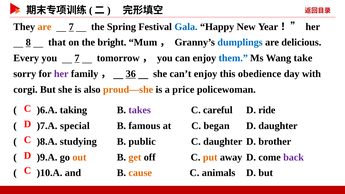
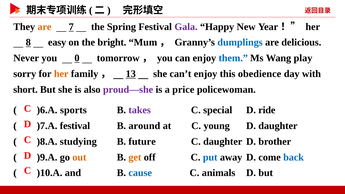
Gala colour: blue -> purple
that: that -> easy
Every: Every -> Never
you 7: 7 -> 0
take: take -> play
her at (61, 74) colour: purple -> orange
36: 36 -> 13
corgi: corgi -> short
proud—she colour: orange -> purple
taking: taking -> sports
careful: careful -> special
)7.A special: special -> festival
famous: famous -> around
began: began -> young
public: public -> future
put colour: orange -> blue
back colour: purple -> blue
cause colour: orange -> blue
